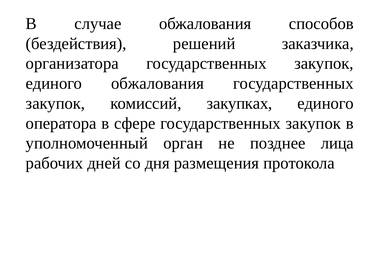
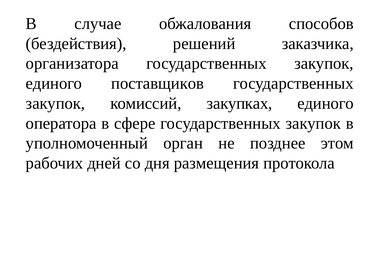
единого обжалования: обжалования -> поставщиков
лица: лица -> этом
